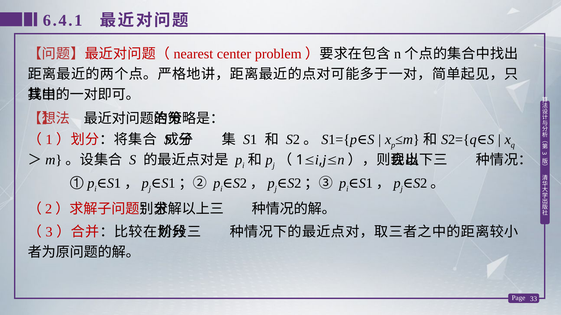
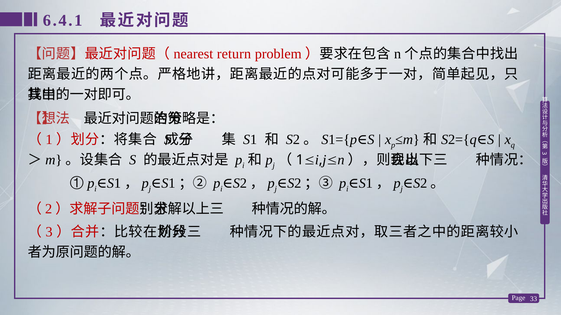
center: center -> return
